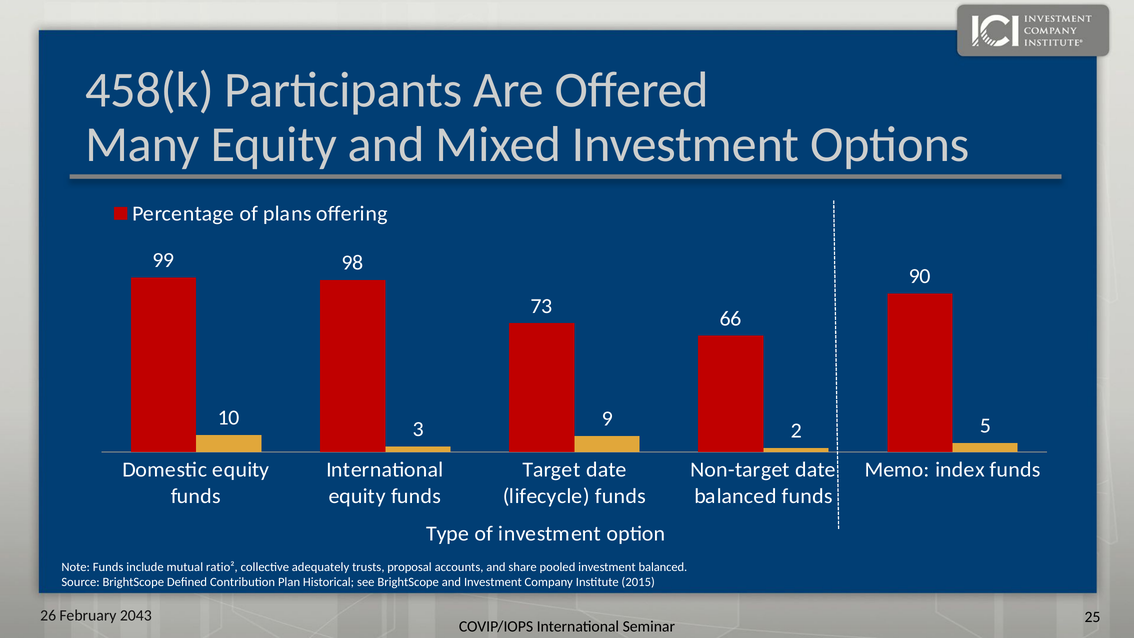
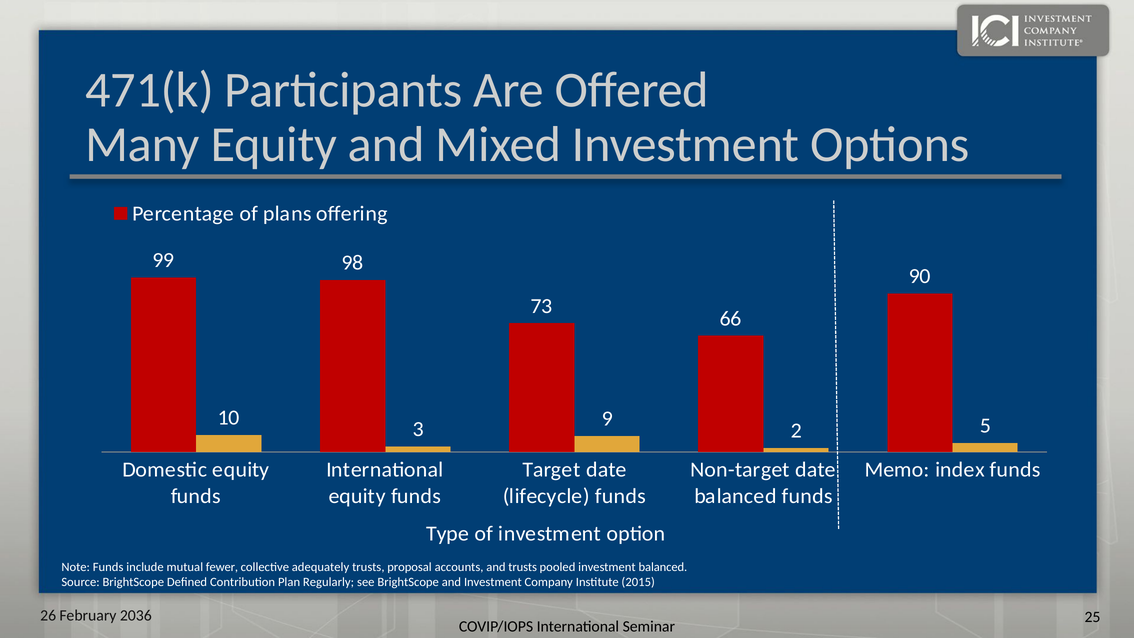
458(k: 458(k -> 471(k
ratio²: ratio² -> fewer
and share: share -> trusts
Historical: Historical -> Regularly
2043: 2043 -> 2036
